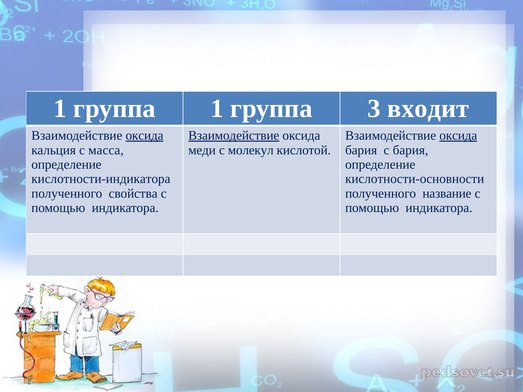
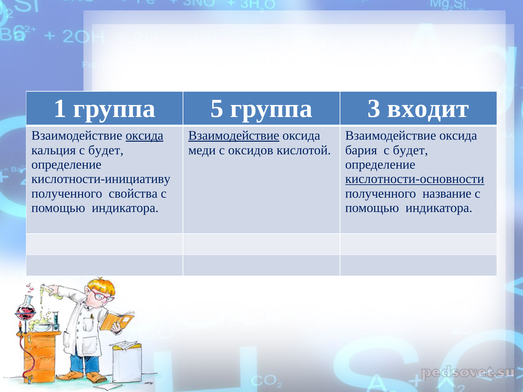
группа 1: 1 -> 5
оксида at (458, 136) underline: present -> none
кальция с масса: масса -> будет
молекул: молекул -> оксидов
бария с бария: бария -> будет
кислотности-индикатора: кислотности-индикатора -> кислотности-инициативу
кислотности-основности underline: none -> present
